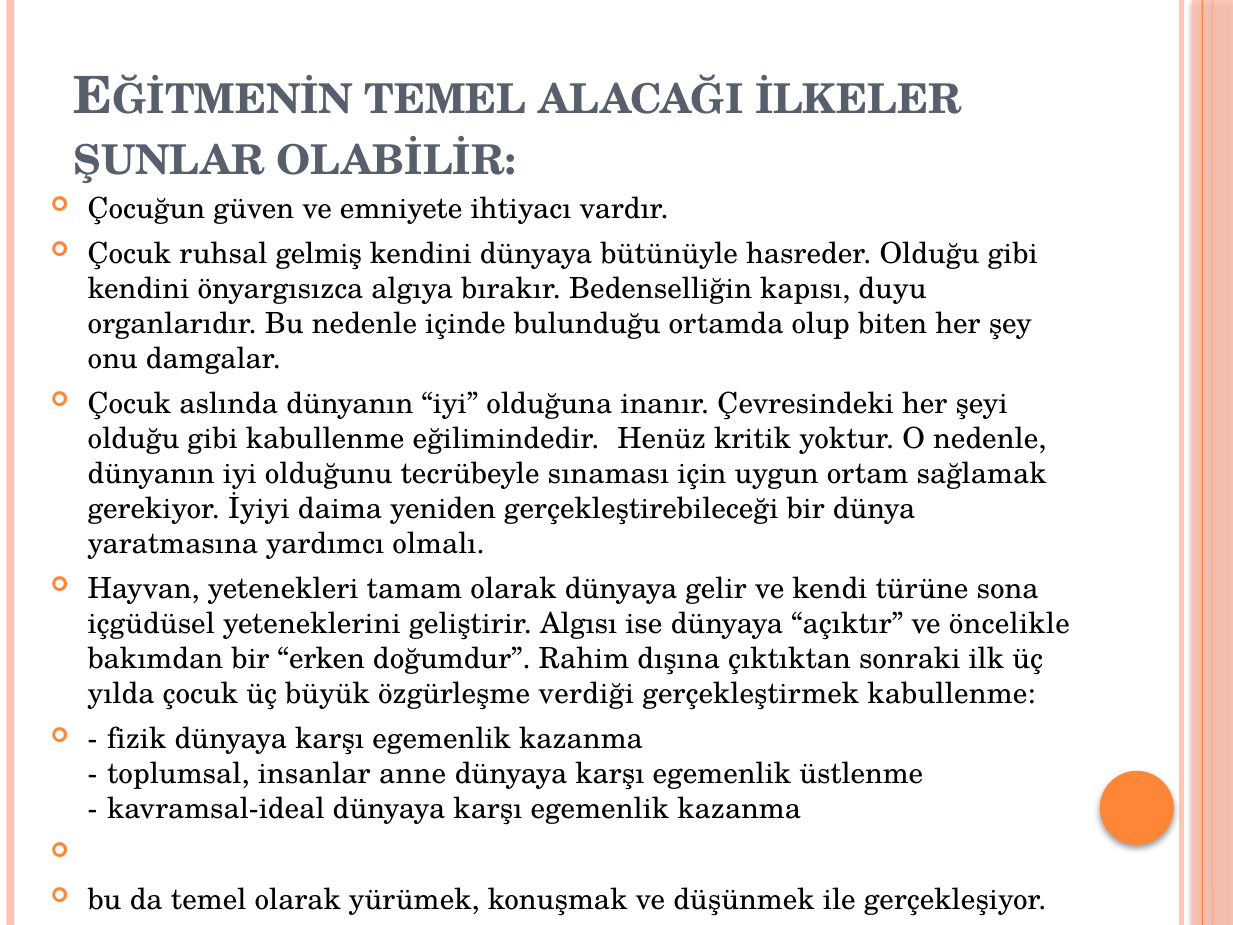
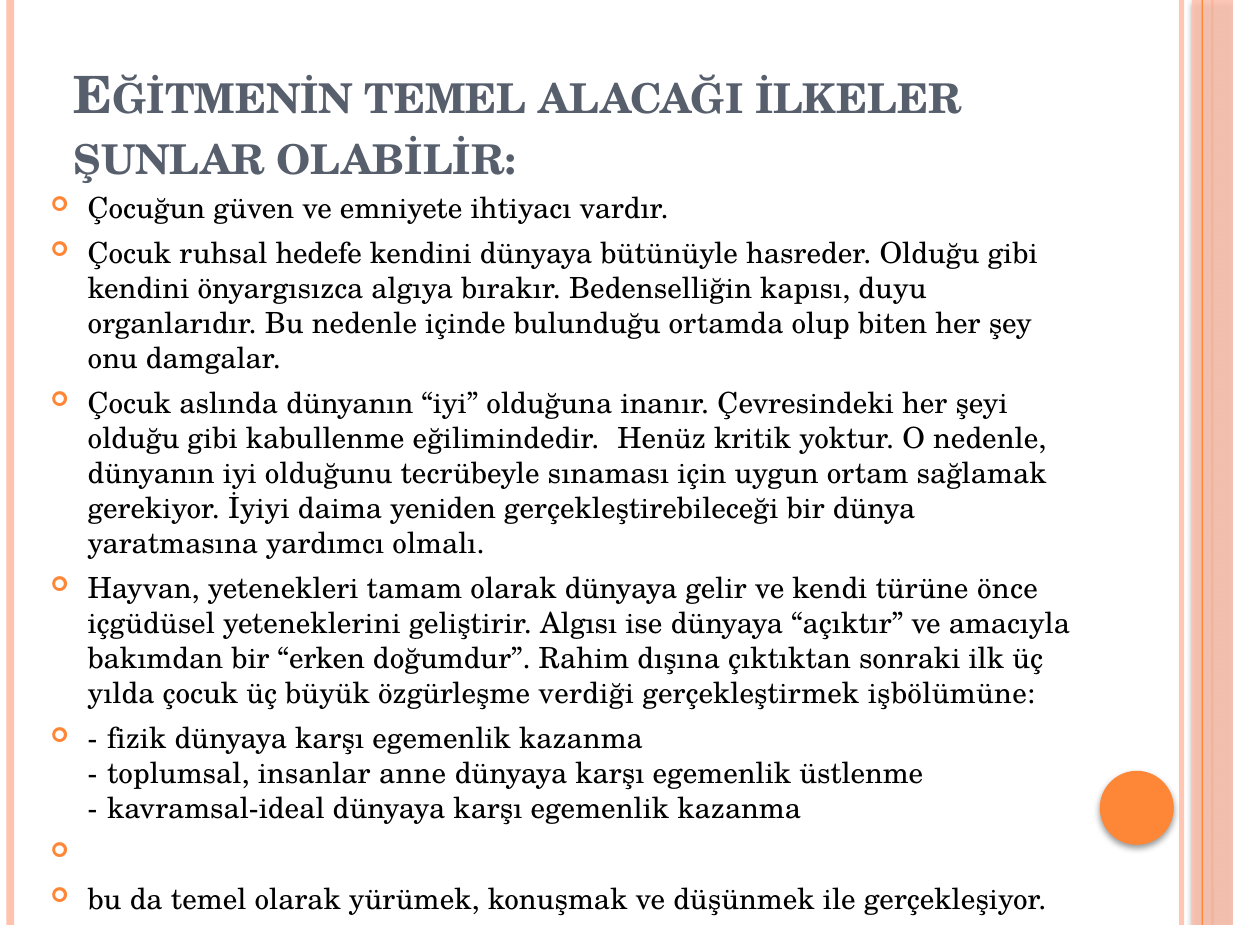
gelmiş: gelmiş -> hedefe
sona: sona -> önce
öncelikle: öncelikle -> amacıyla
gerçekleştirmek kabullenme: kabullenme -> işbölümüne
